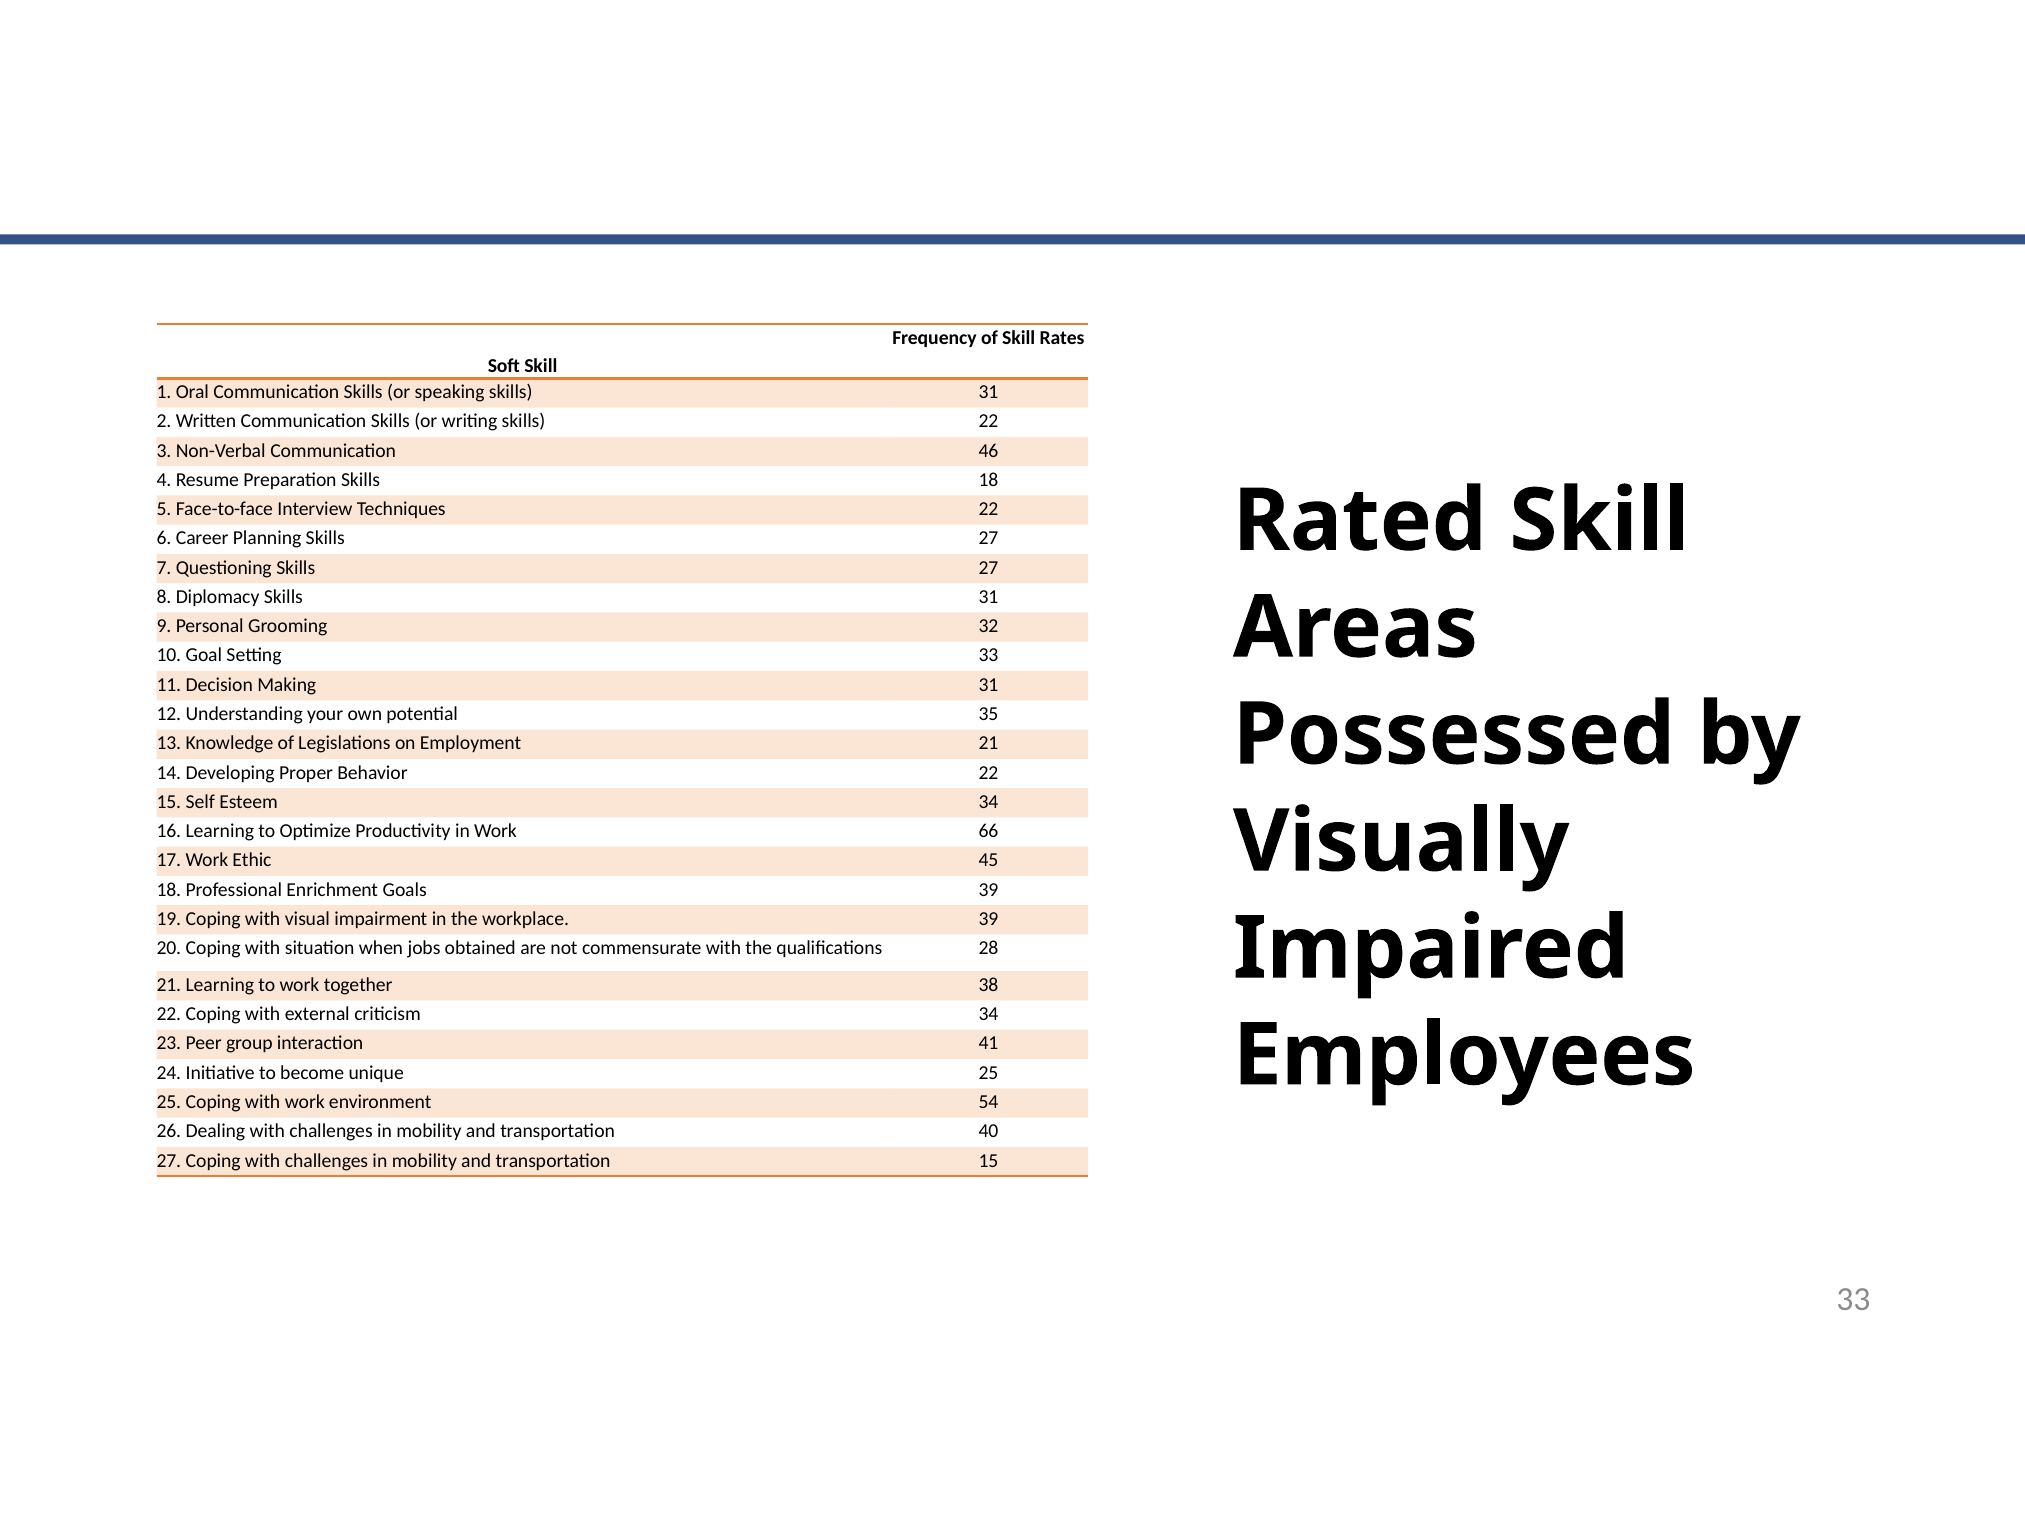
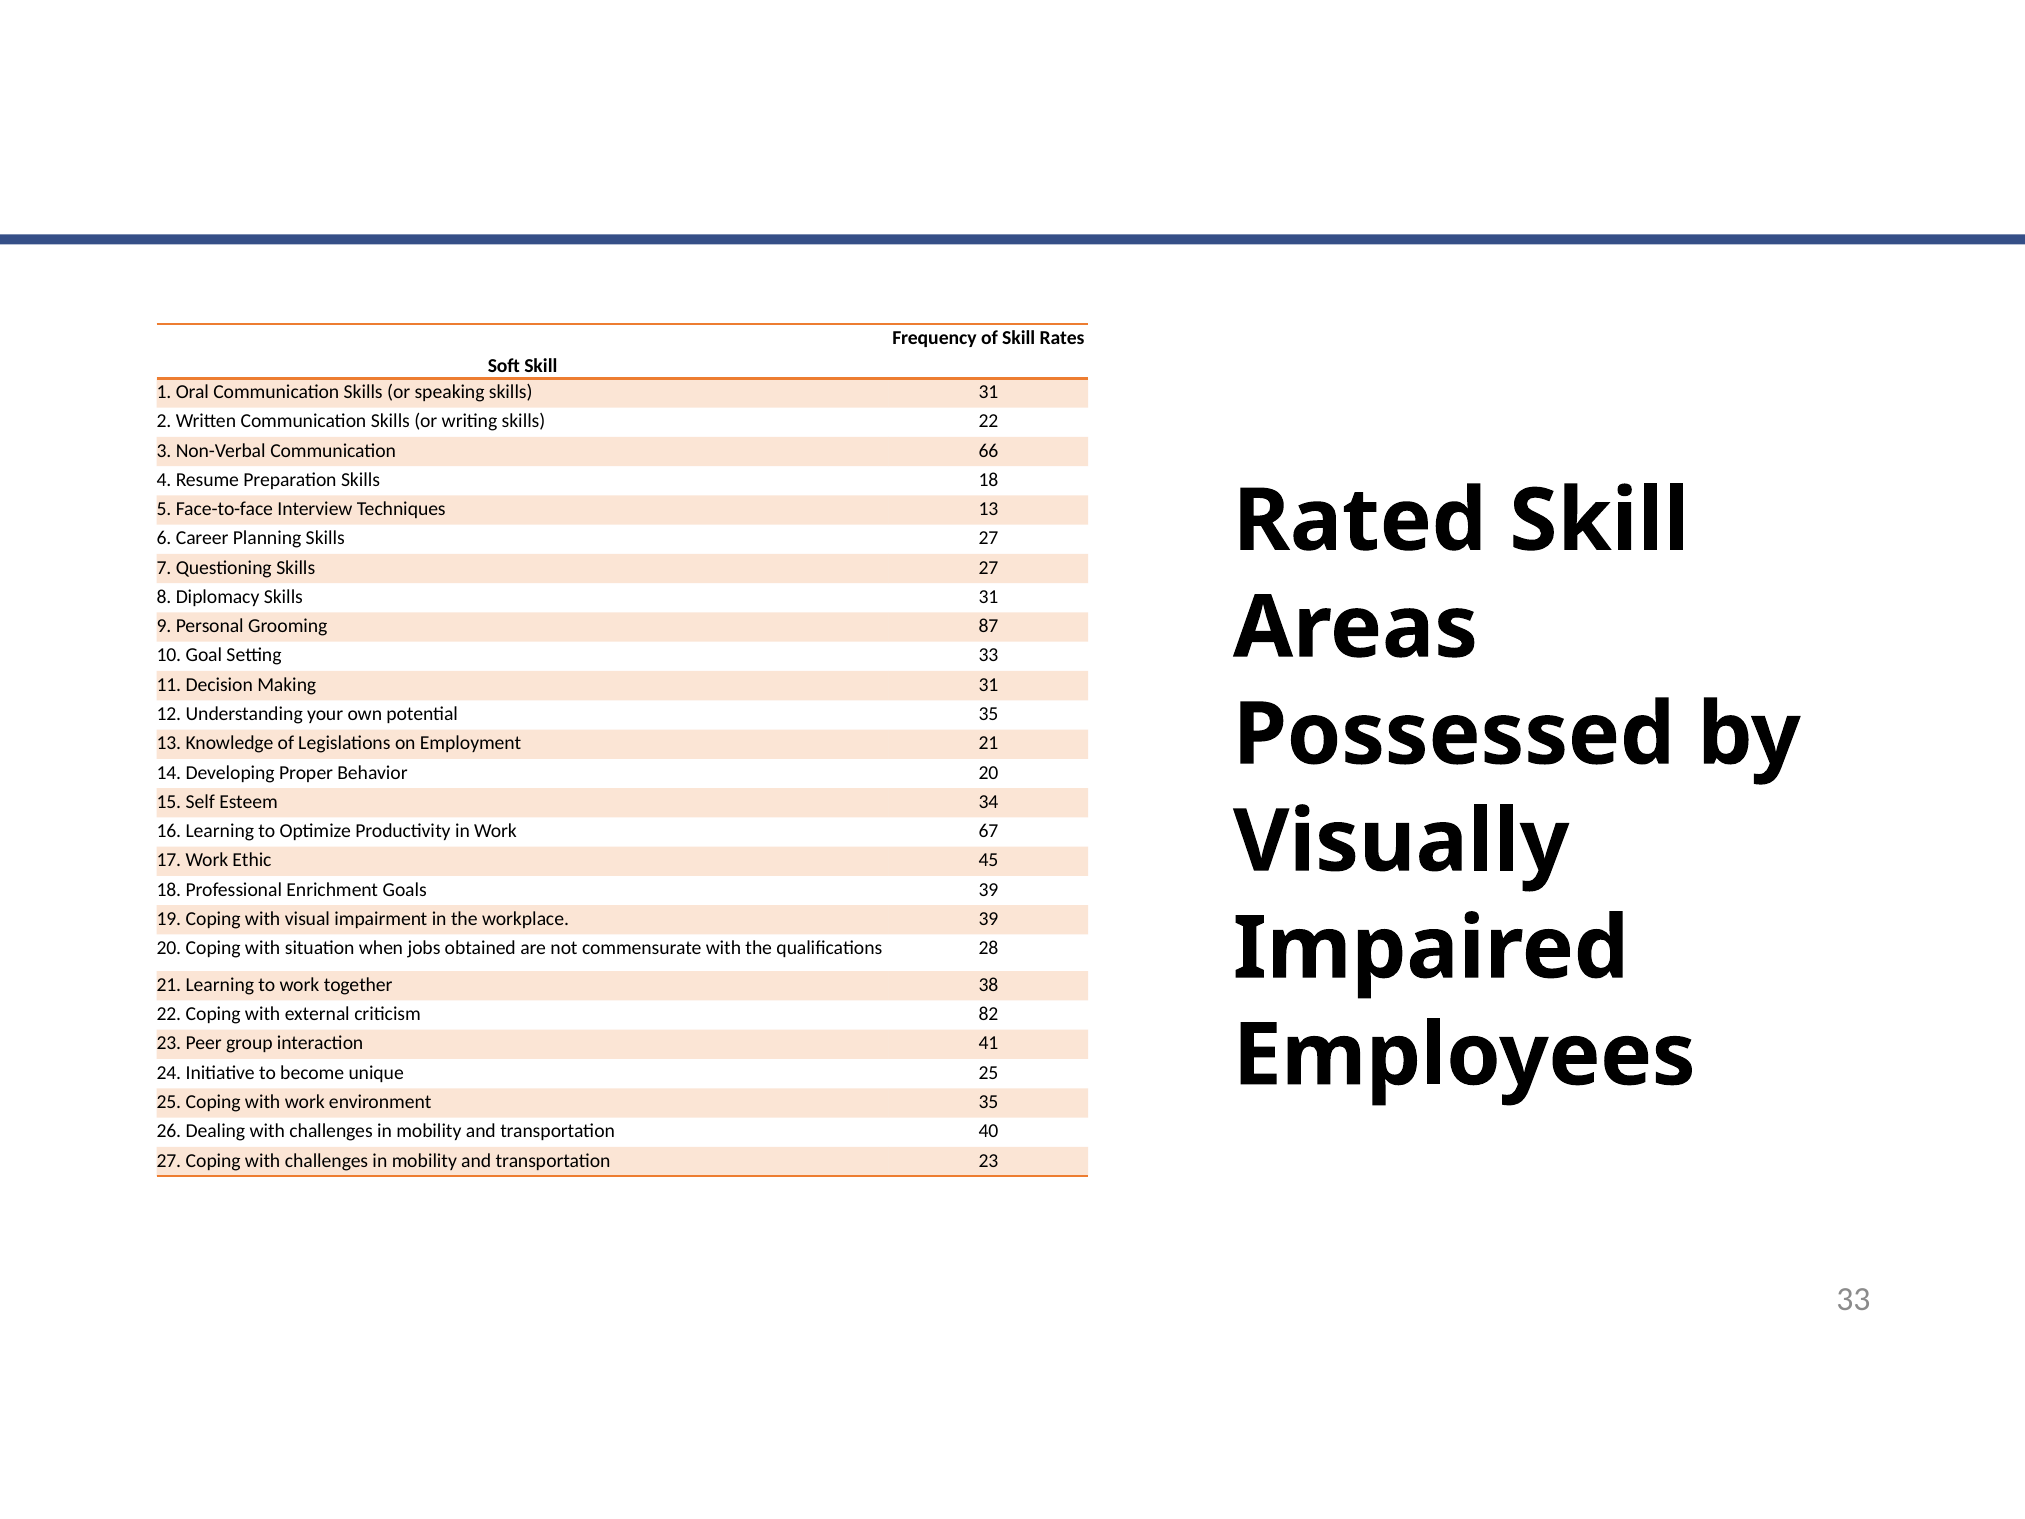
46: 46 -> 66
Techniques 22: 22 -> 13
32: 32 -> 87
Behavior 22: 22 -> 20
66: 66 -> 67
criticism 34: 34 -> 82
environment 54: 54 -> 35
transportation 15: 15 -> 23
